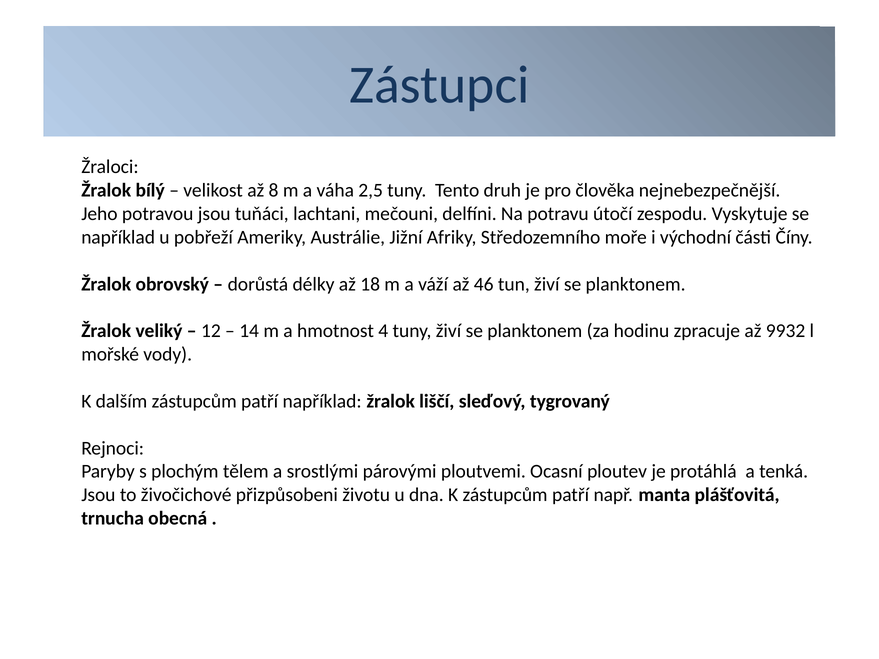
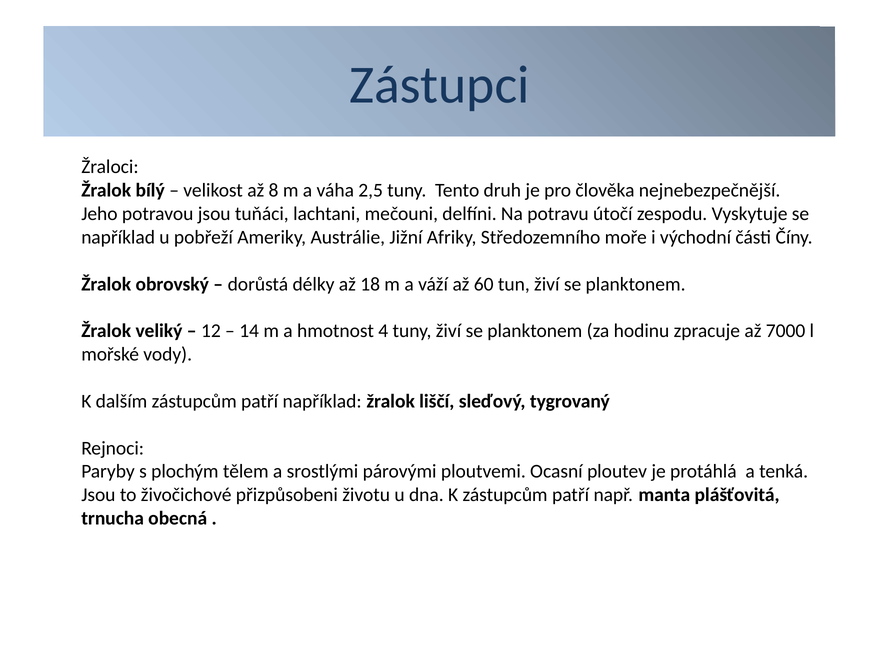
46: 46 -> 60
9932: 9932 -> 7000
